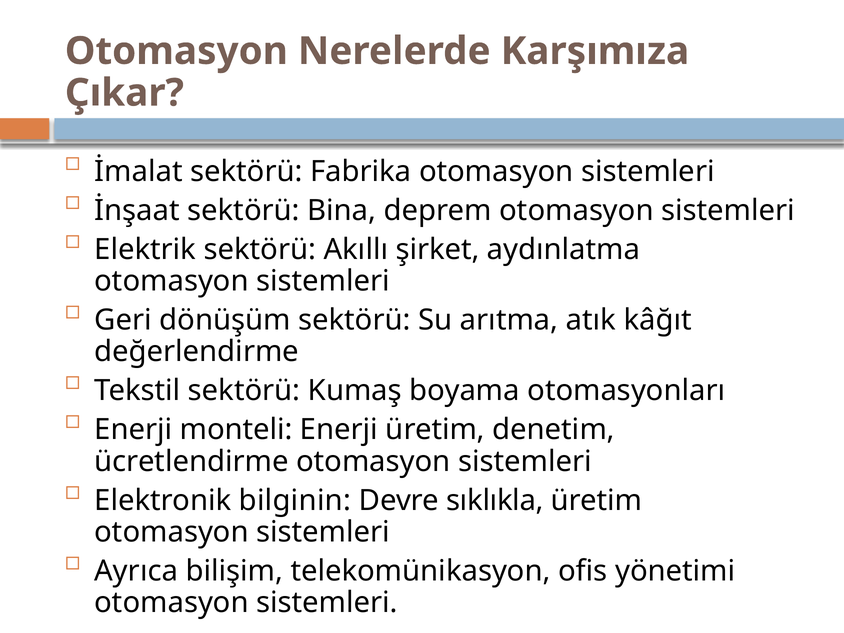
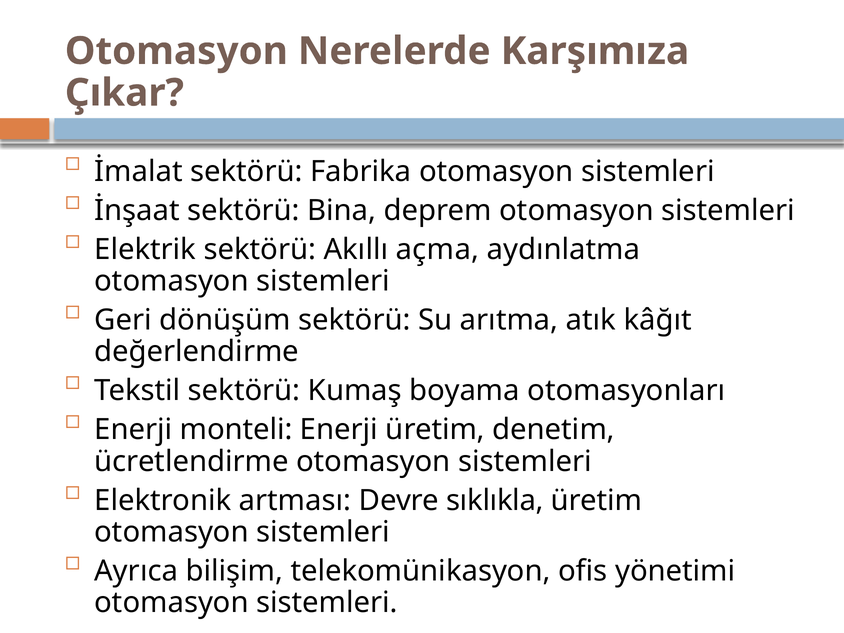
şirket: şirket -> açma
bilginin: bilginin -> artması
